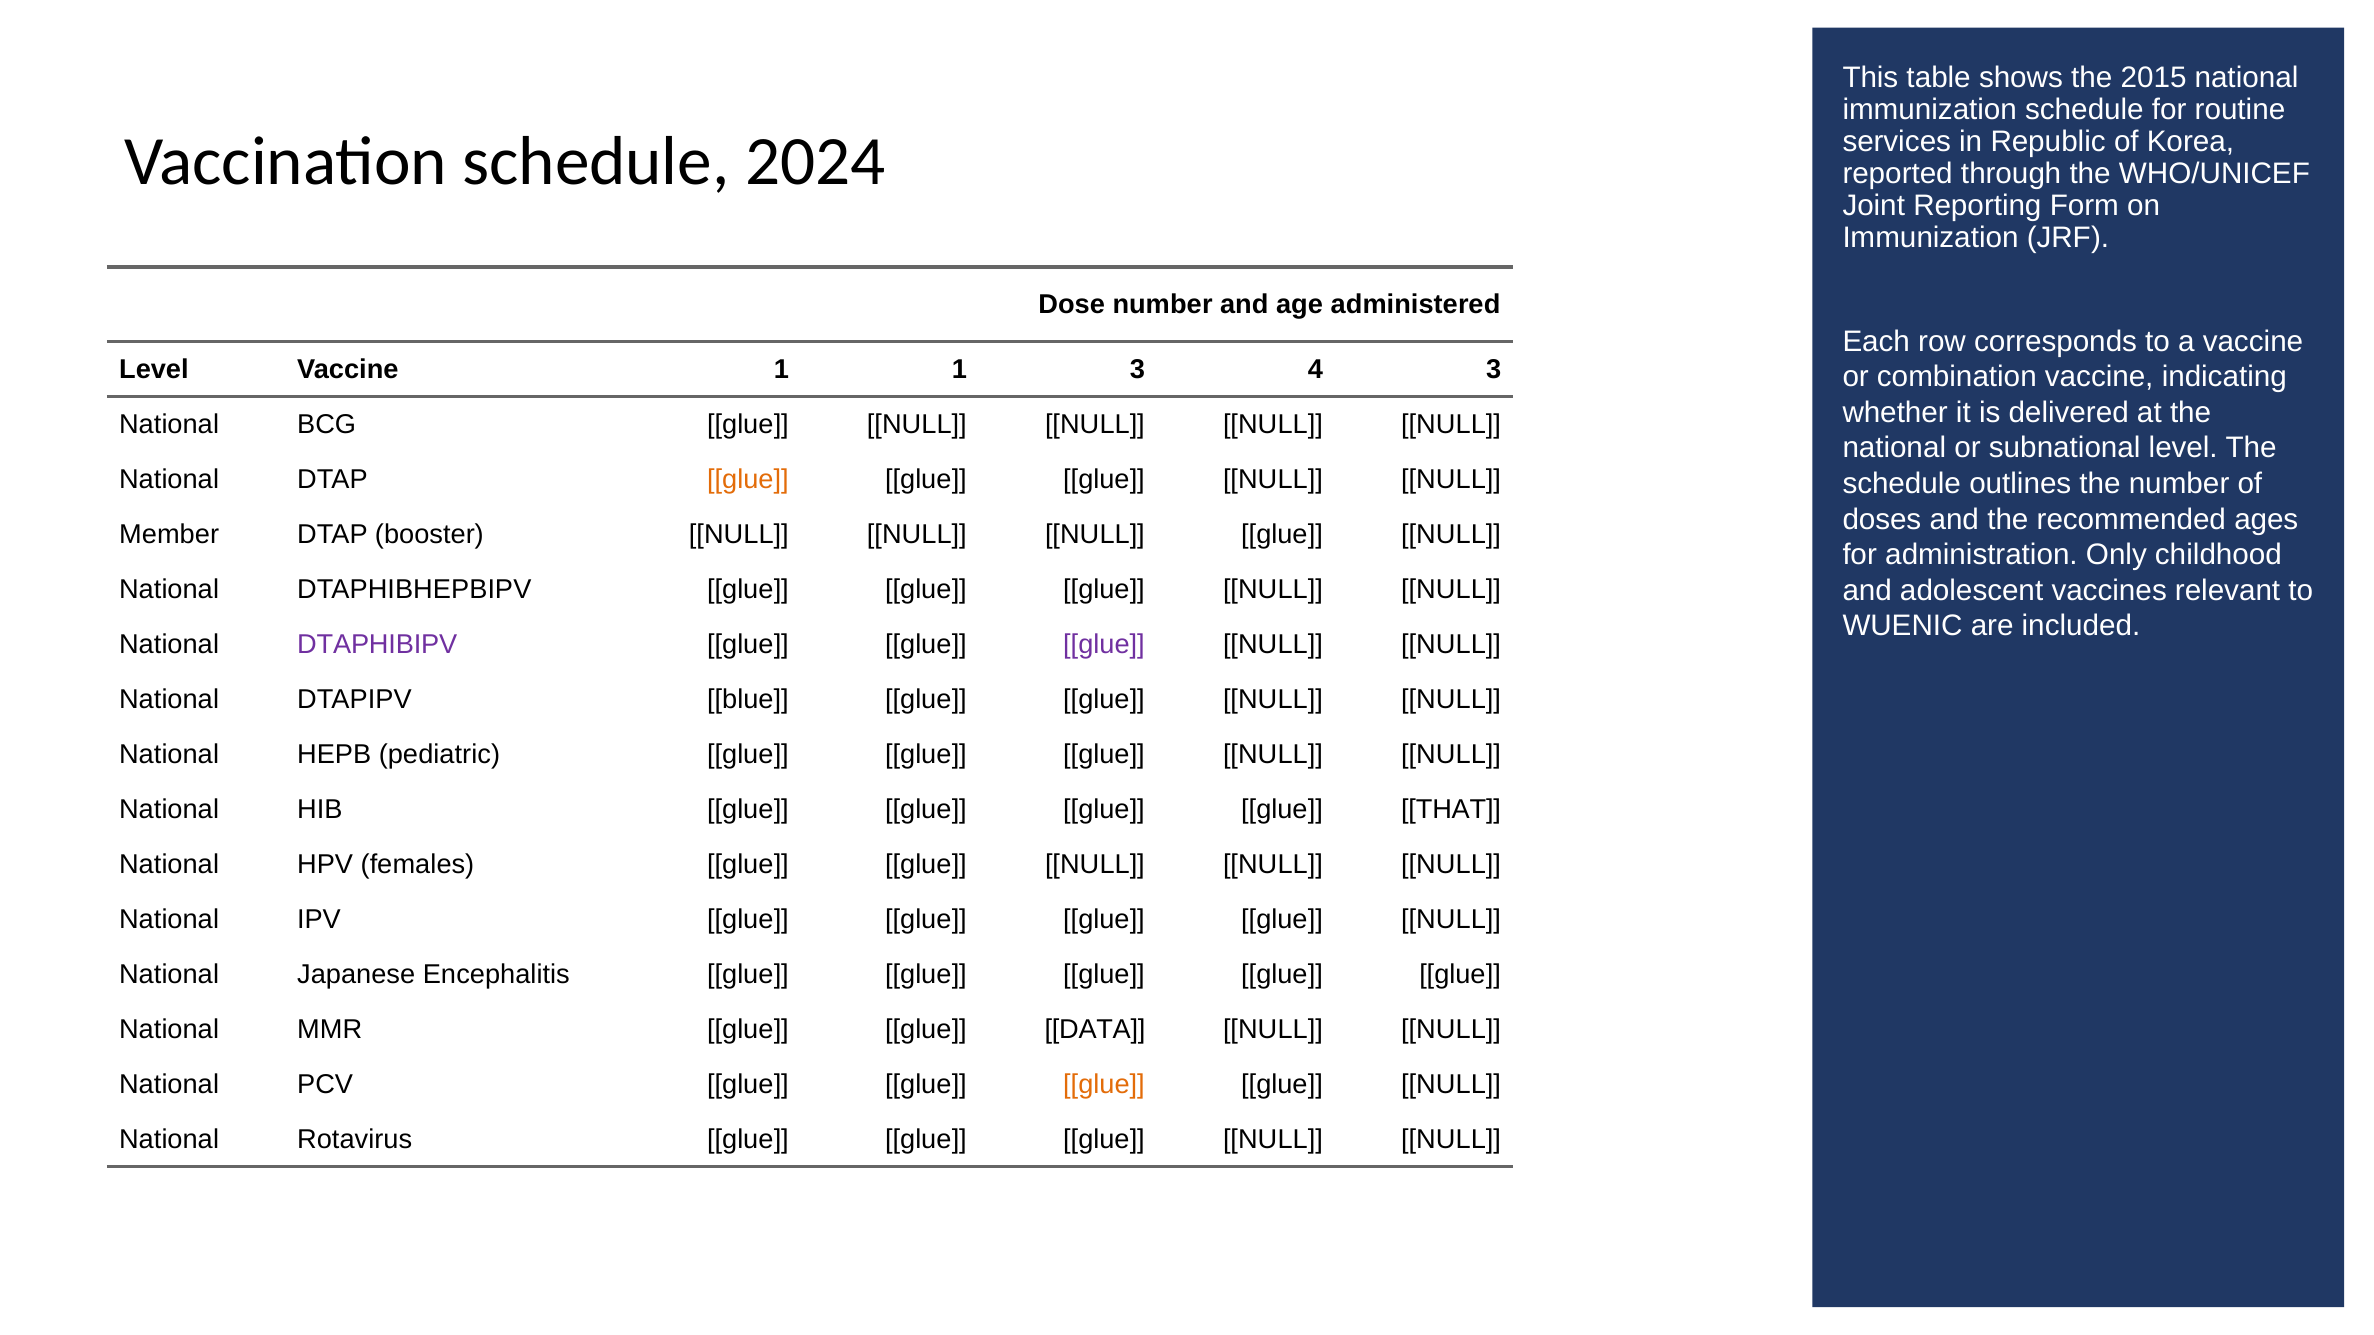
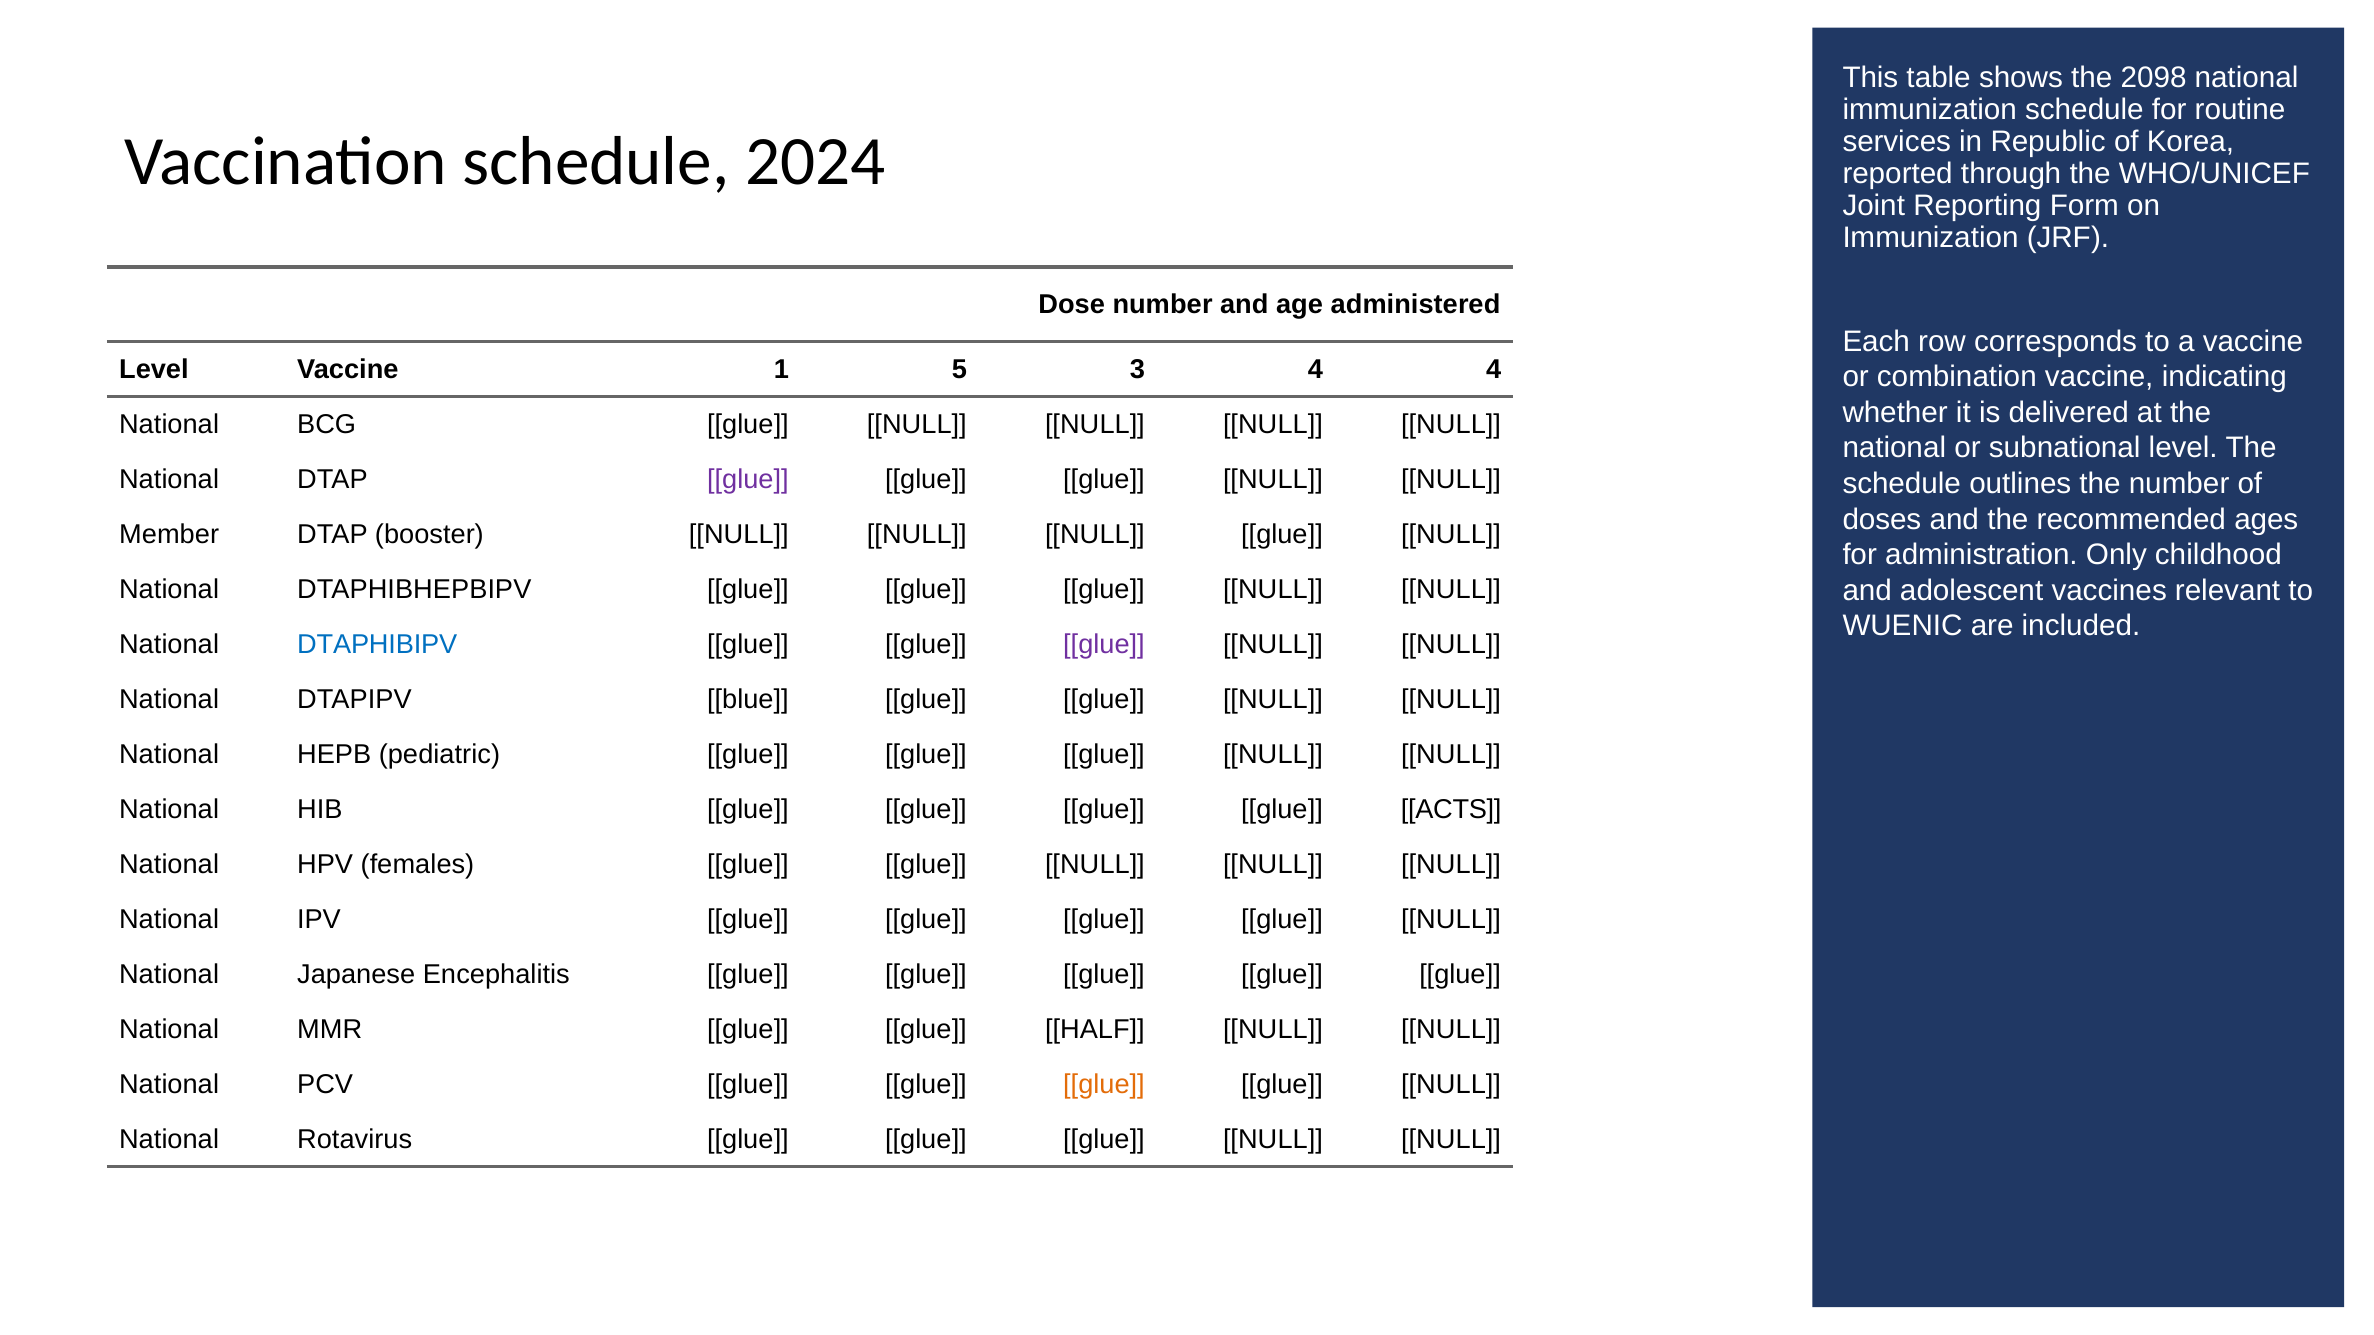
2015: 2015 -> 2098
1 1: 1 -> 5
4 3: 3 -> 4
glue at (748, 480) colour: orange -> purple
DTAPHIBIPV colour: purple -> blue
THAT: THAT -> ACTS
DATA: DATA -> HALF
